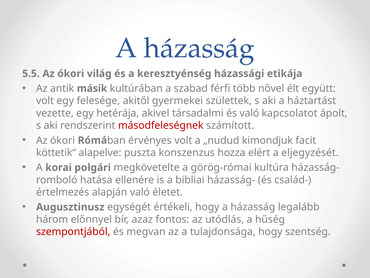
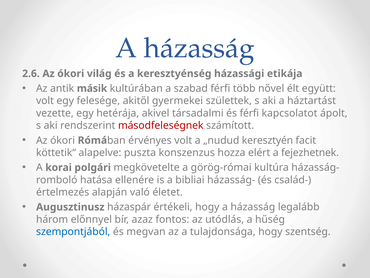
5.5: 5.5 -> 2.6
és való: való -> férfi
kimondjuk: kimondjuk -> keresztyén
eljegyzését: eljegyzését -> fejezhetnek
egységét: egységét -> házaspár
szempontjából colour: red -> blue
